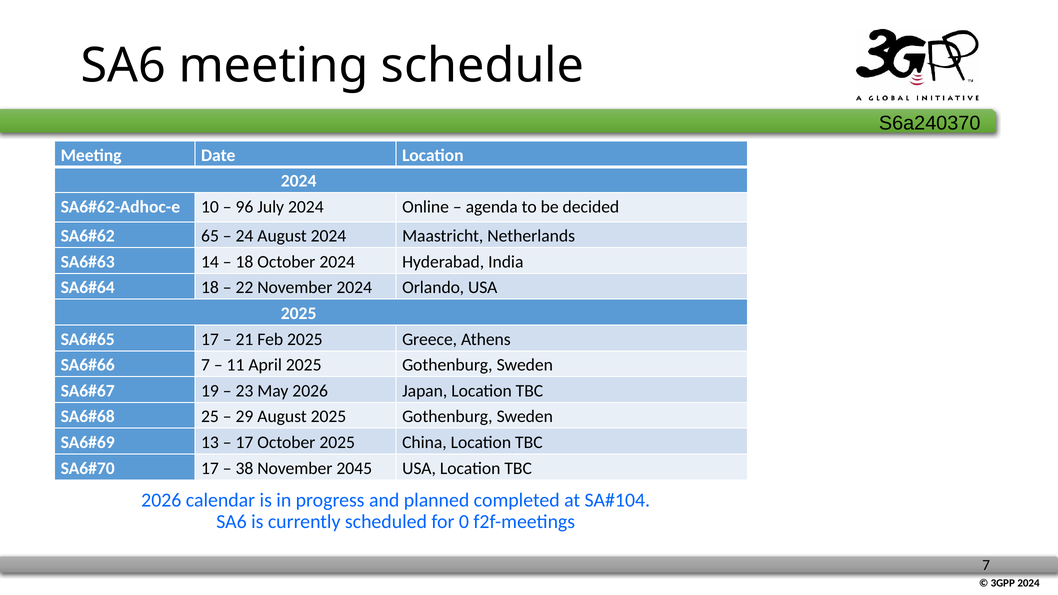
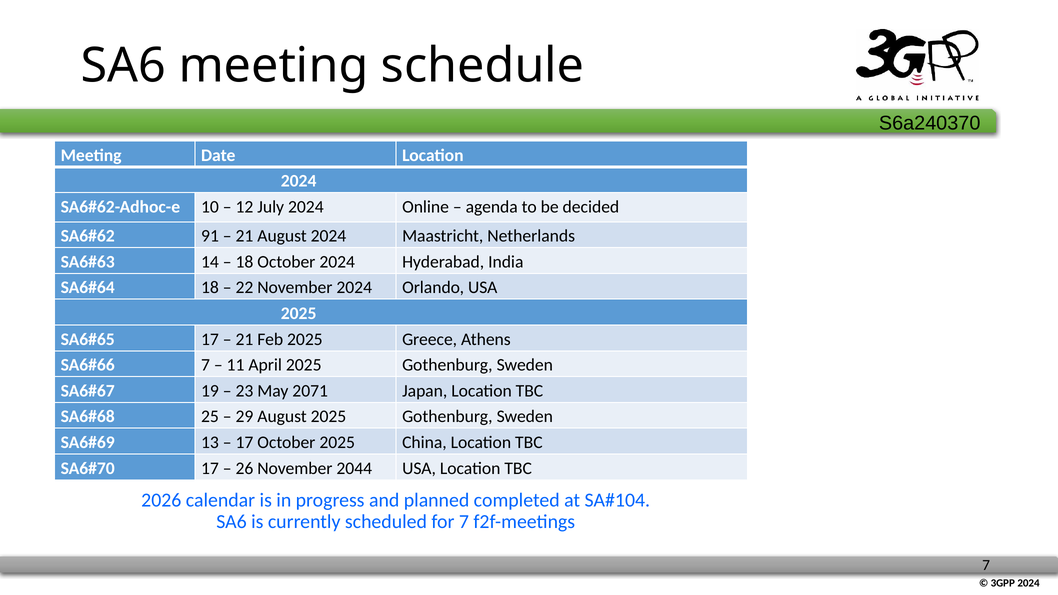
96: 96 -> 12
65: 65 -> 91
24 at (244, 236): 24 -> 21
May 2026: 2026 -> 2071
38: 38 -> 26
2045: 2045 -> 2044
for 0: 0 -> 7
